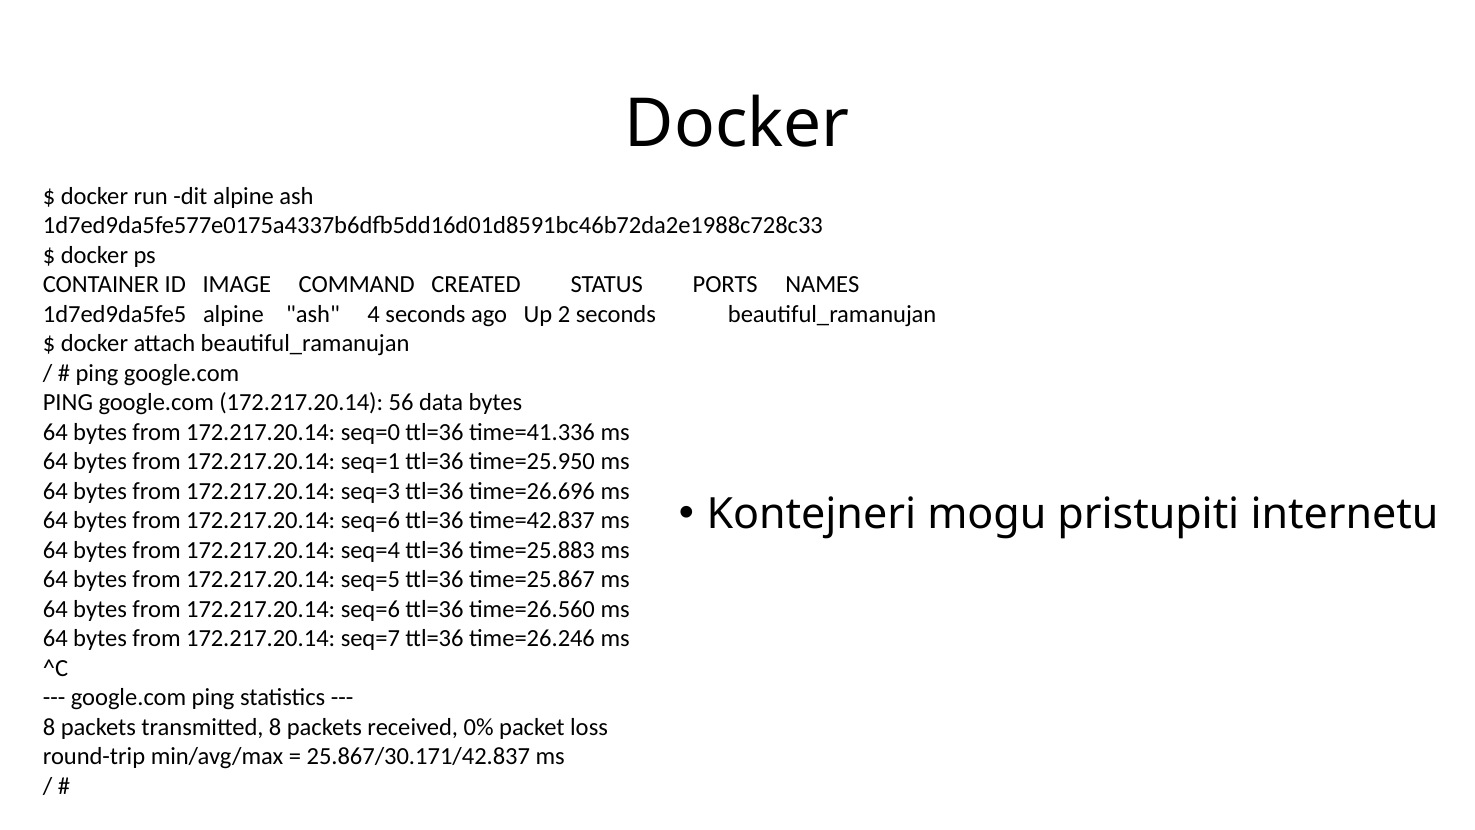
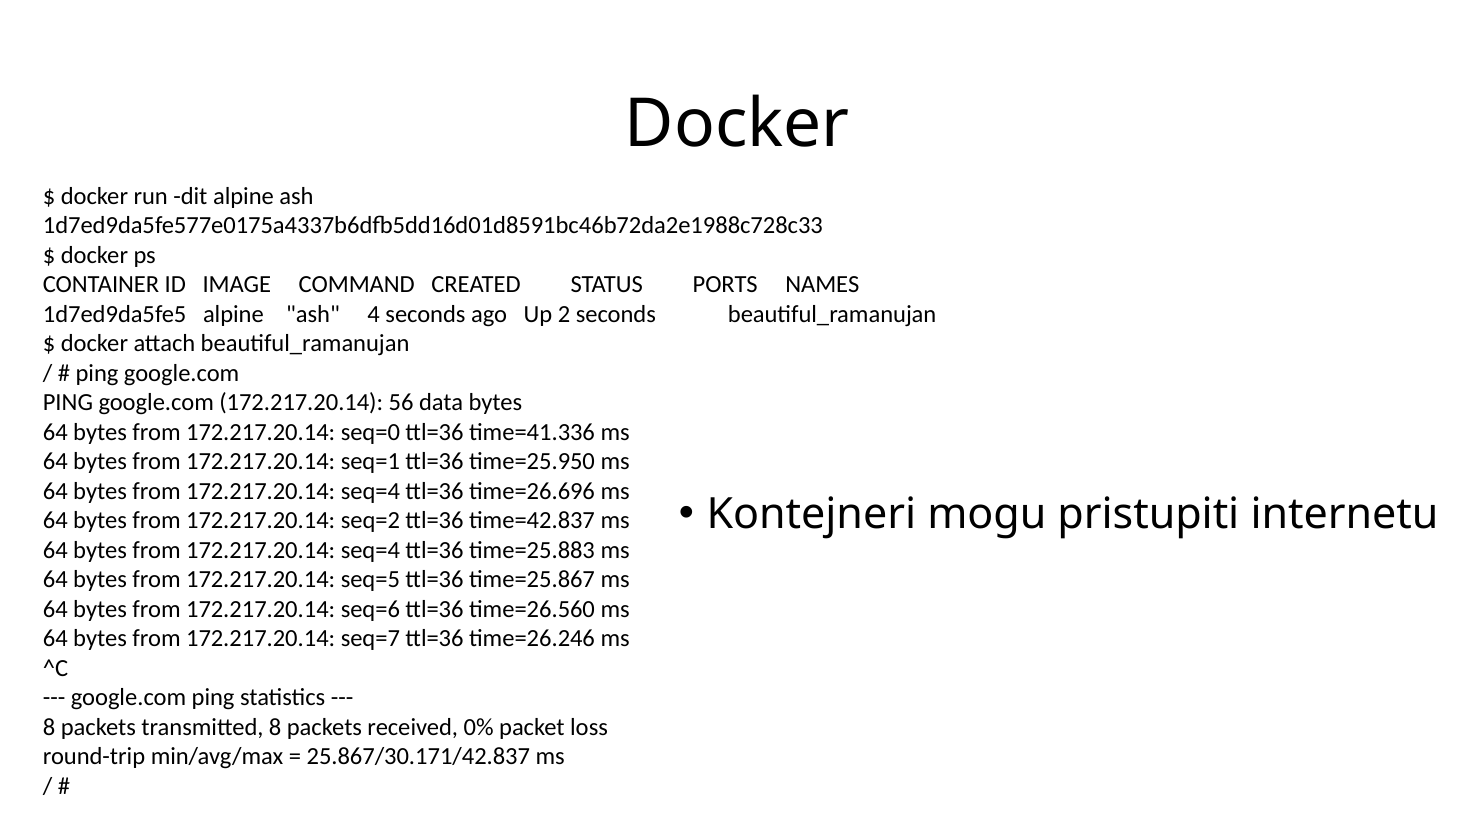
seq=3 at (370, 491): seq=3 -> seq=4
seq=6 at (370, 521): seq=6 -> seq=2
